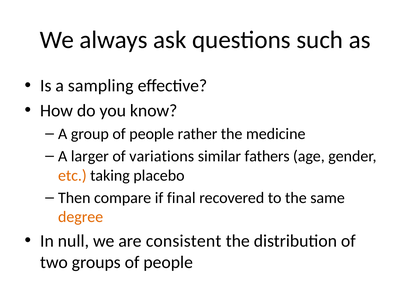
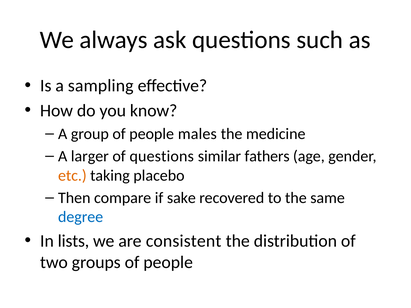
rather: rather -> males
of variations: variations -> questions
final: final -> sake
degree colour: orange -> blue
null: null -> lists
